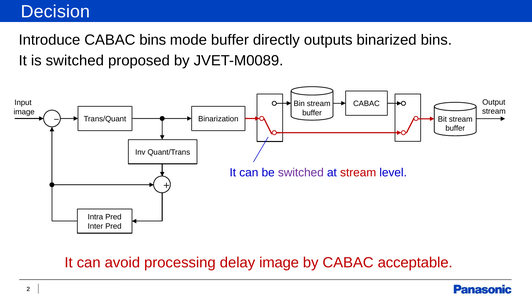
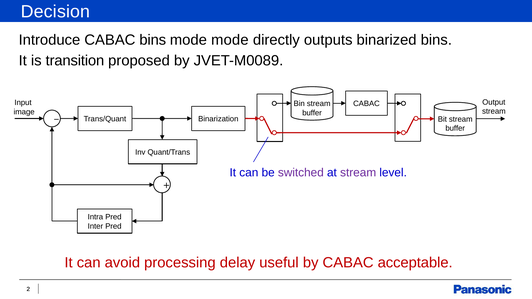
mode buffer: buffer -> mode
is switched: switched -> transition
stream at (358, 173) colour: red -> purple
delay image: image -> useful
